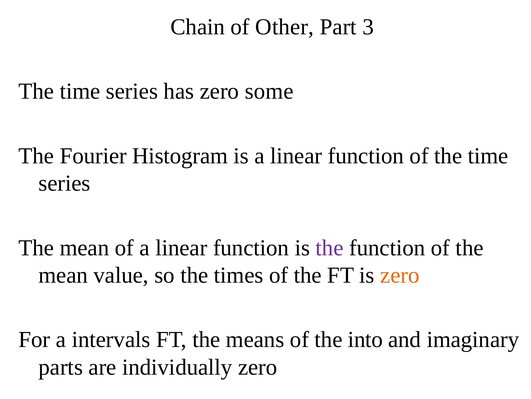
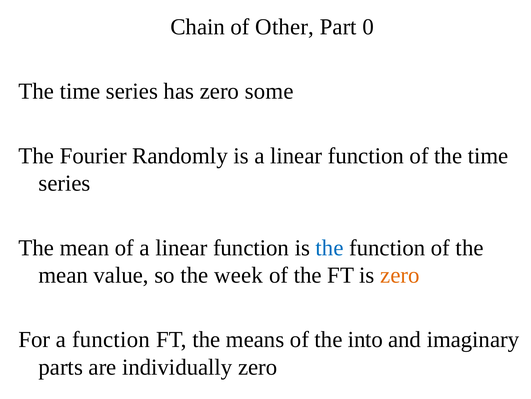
3: 3 -> 0
Histogram: Histogram -> Randomly
the at (330, 247) colour: purple -> blue
times: times -> week
a intervals: intervals -> function
